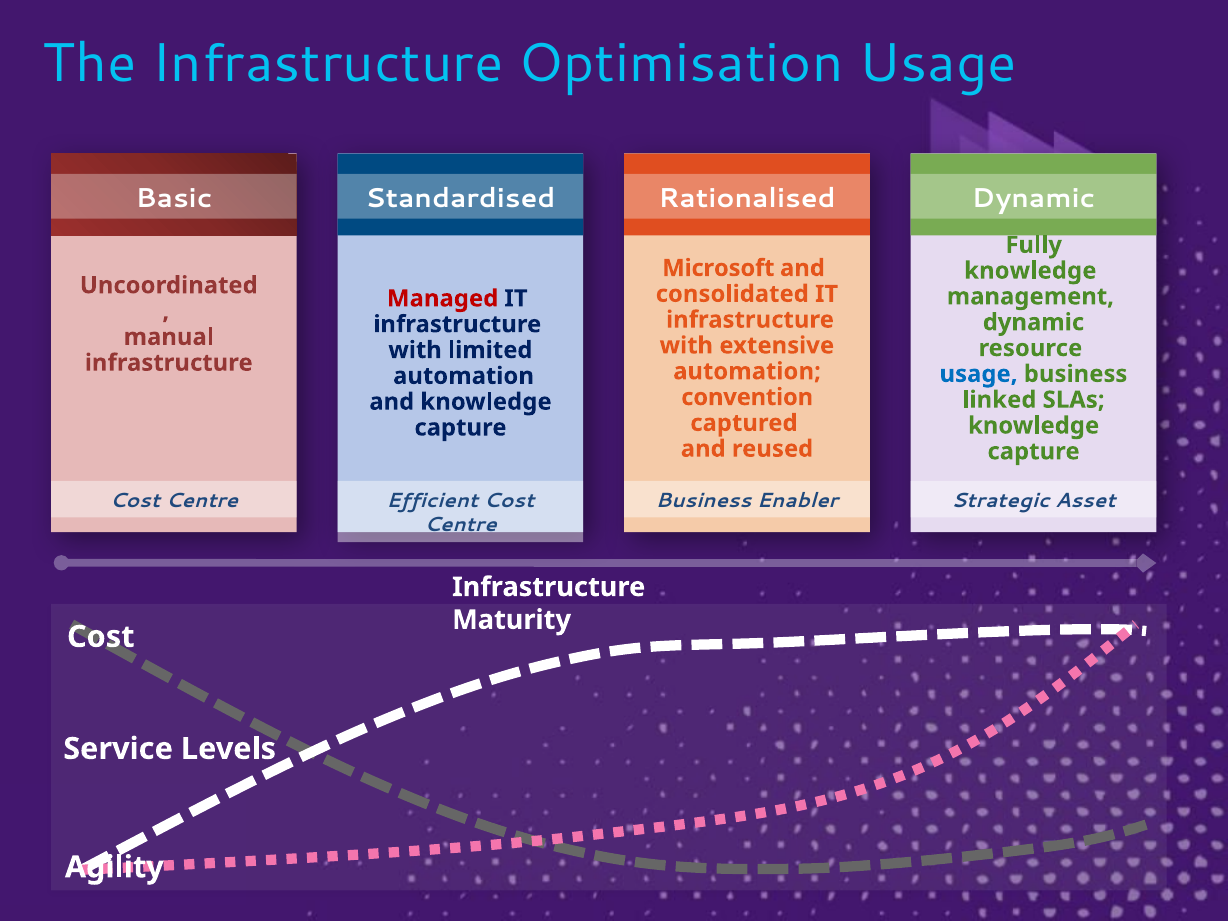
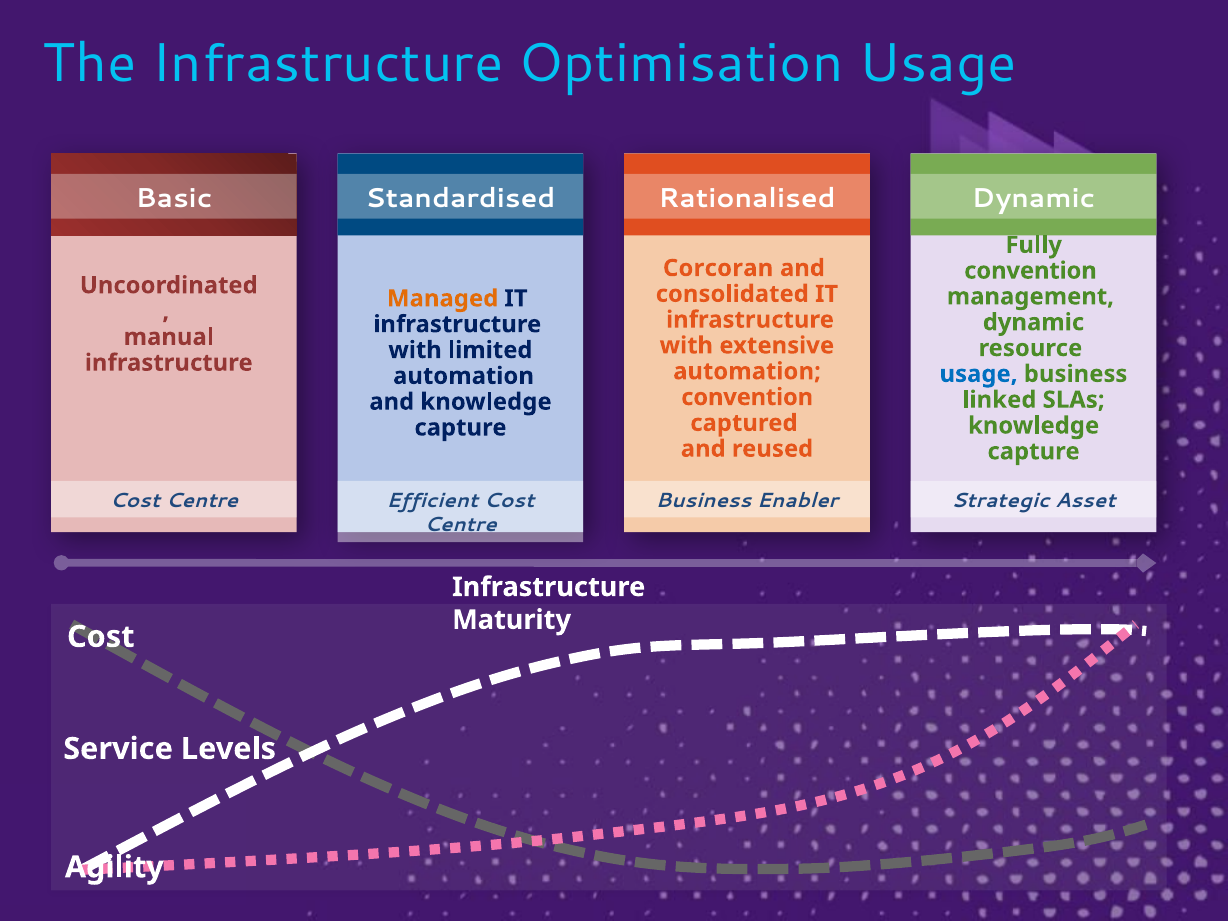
Microsoft: Microsoft -> Corcoran
knowledge at (1030, 271): knowledge -> convention
Managed colour: red -> orange
